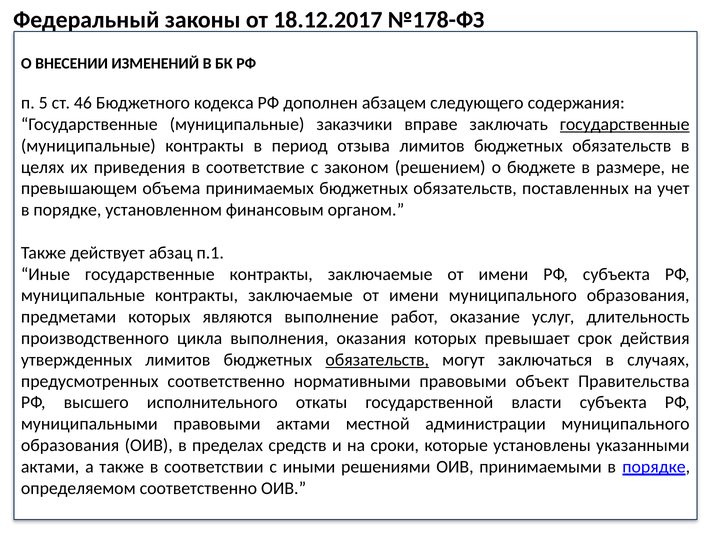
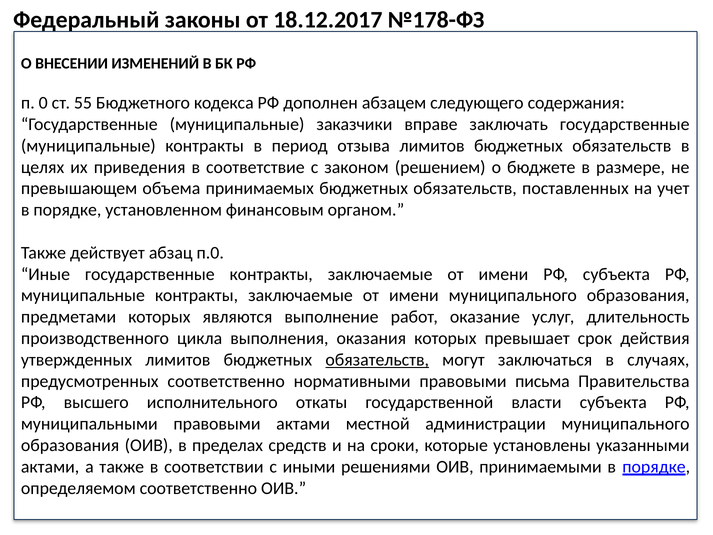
5: 5 -> 0
46: 46 -> 55
государственные at (625, 124) underline: present -> none
п.1: п.1 -> п.0
объект: объект -> письма
